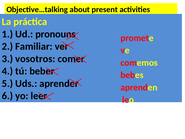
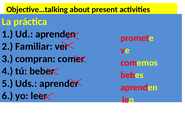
Ud pronouns: pronouns -> aprenden
vosotros: vosotros -> compran
